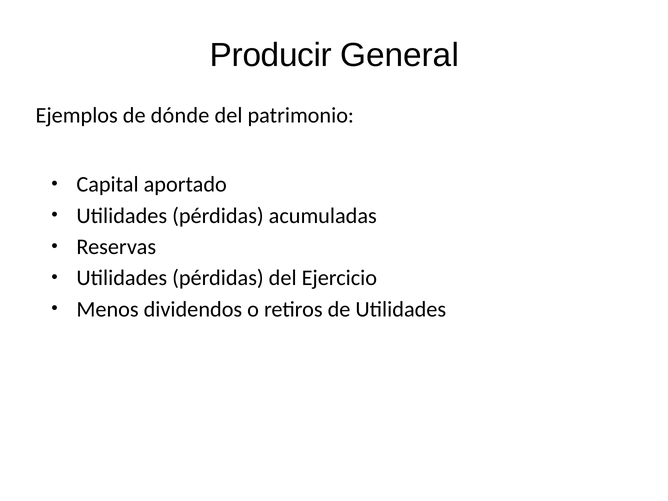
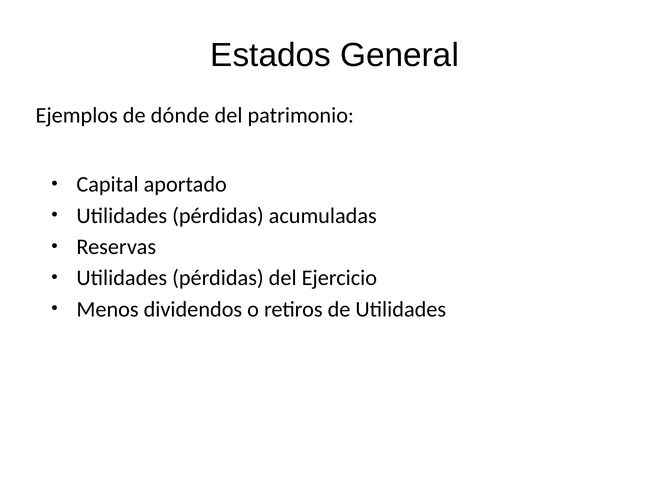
Producir: Producir -> Estados
